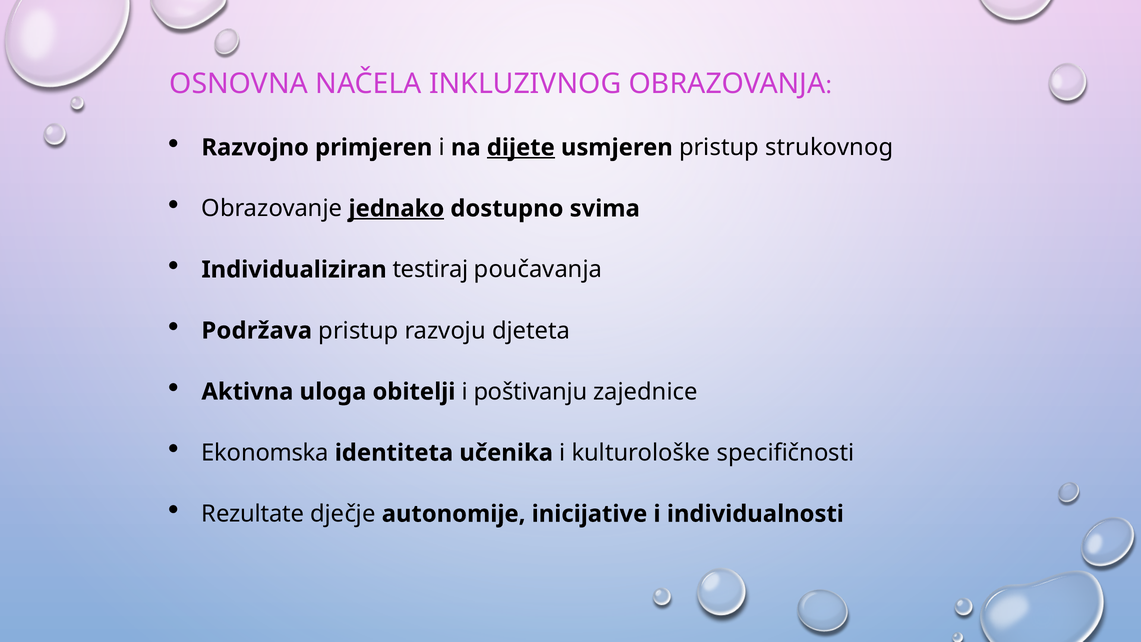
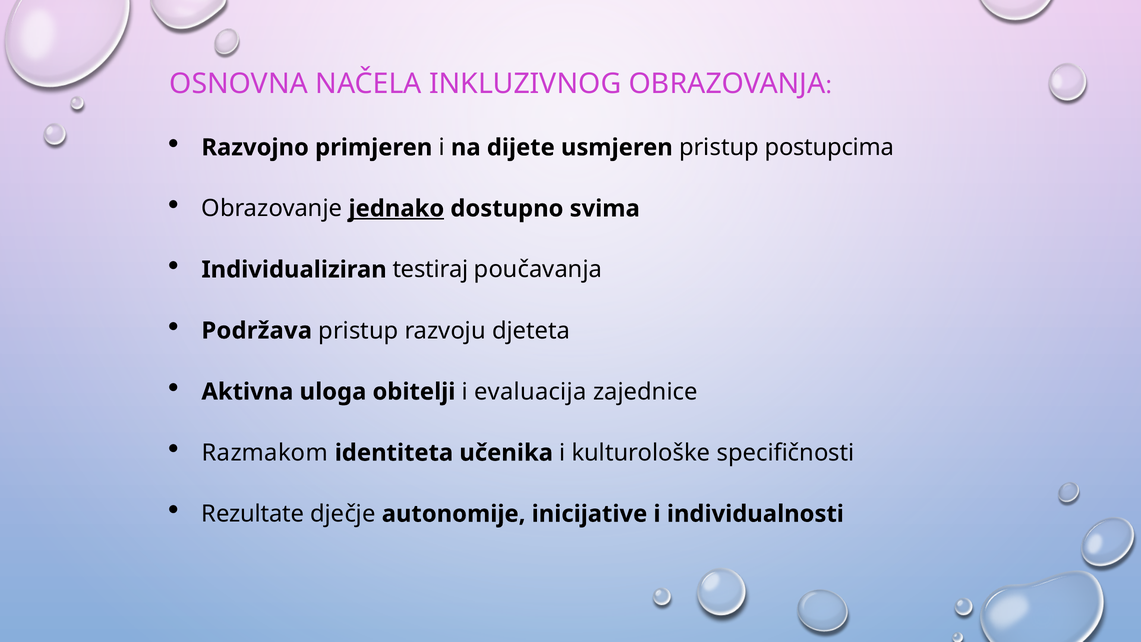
dijete underline: present -> none
strukovnog: strukovnog -> postupcima
poštivanju: poštivanju -> evaluacija
Ekonomska: Ekonomska -> Razmakom
